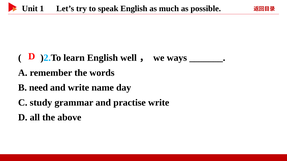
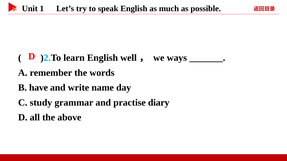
need: need -> have
practise write: write -> diary
